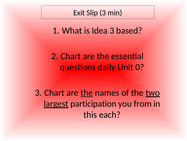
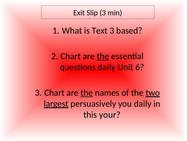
Idea: Idea -> Text
the at (103, 56) underline: none -> present
0: 0 -> 6
participation: participation -> persuasively
you from: from -> daily
each: each -> your
